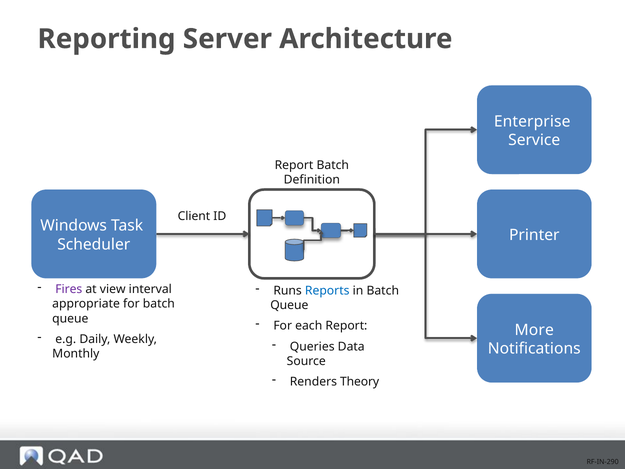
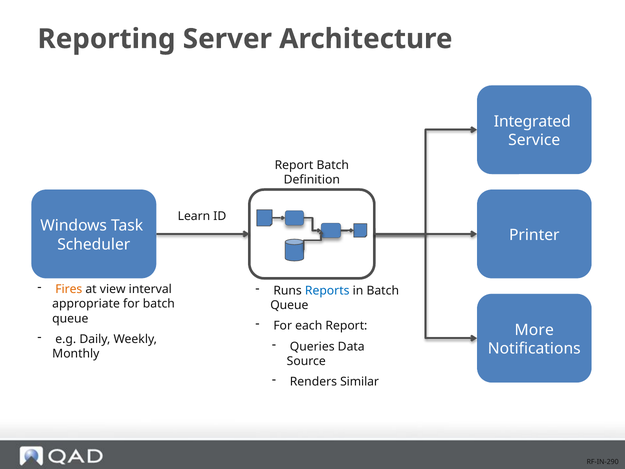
Enterprise: Enterprise -> Integrated
Client: Client -> Learn
Fires colour: purple -> orange
Theory: Theory -> Similar
